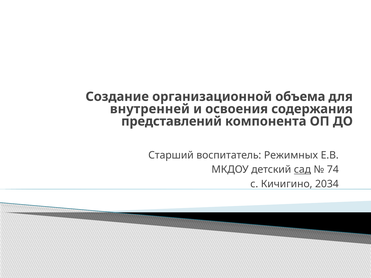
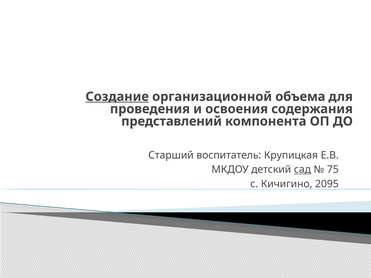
Создание underline: none -> present
внутренней: внутренней -> проведения
Режимных: Режимных -> Крупицкая
74: 74 -> 75
2034: 2034 -> 2095
